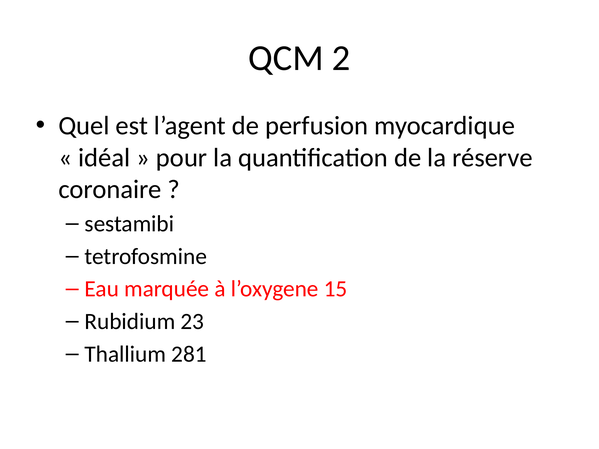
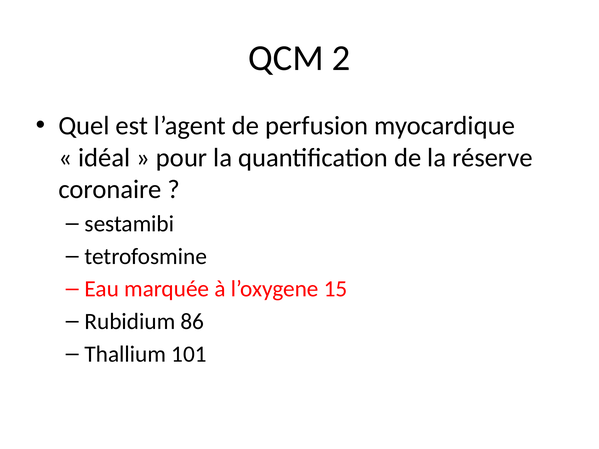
23: 23 -> 86
281: 281 -> 101
